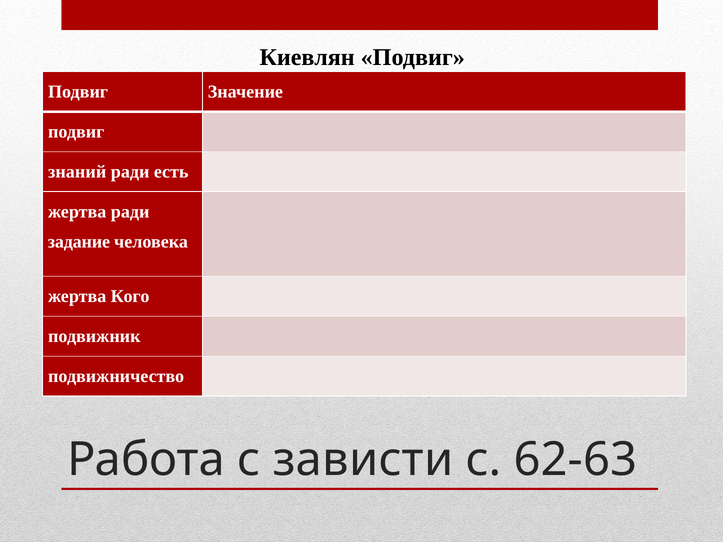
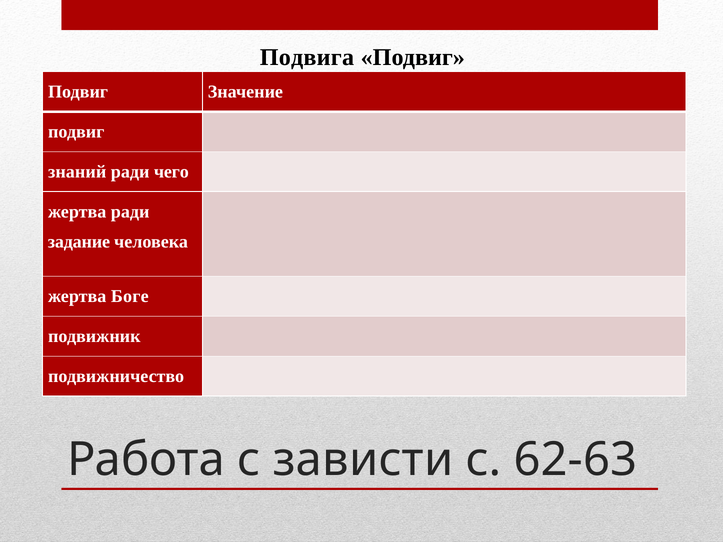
Киевлян: Киевлян -> Подвига
есть: есть -> чего
Кого: Кого -> Боге
